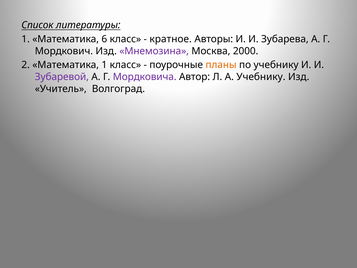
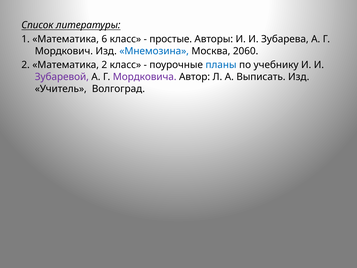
кратное: кратное -> простые
Мнемозина colour: purple -> blue
2000: 2000 -> 2060
Математика 1: 1 -> 2
планы colour: orange -> blue
А Учебнику: Учебнику -> Выписать
